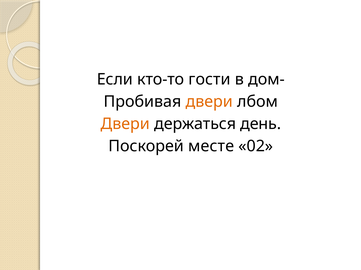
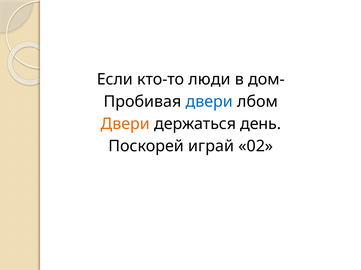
гости: гости -> люди
двери at (209, 102) colour: orange -> blue
месте: месте -> играй
